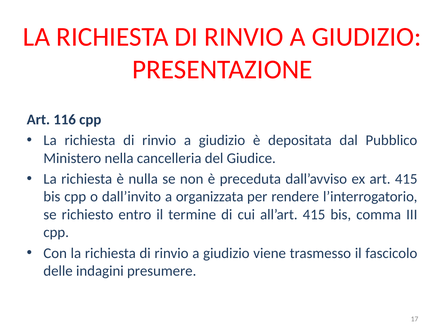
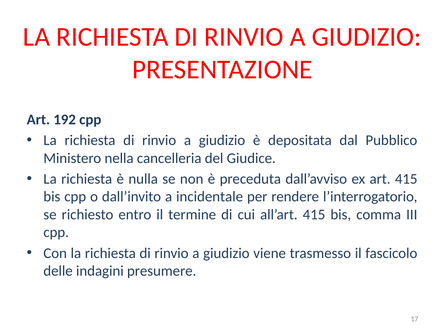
116: 116 -> 192
organizzata: organizzata -> incidentale
